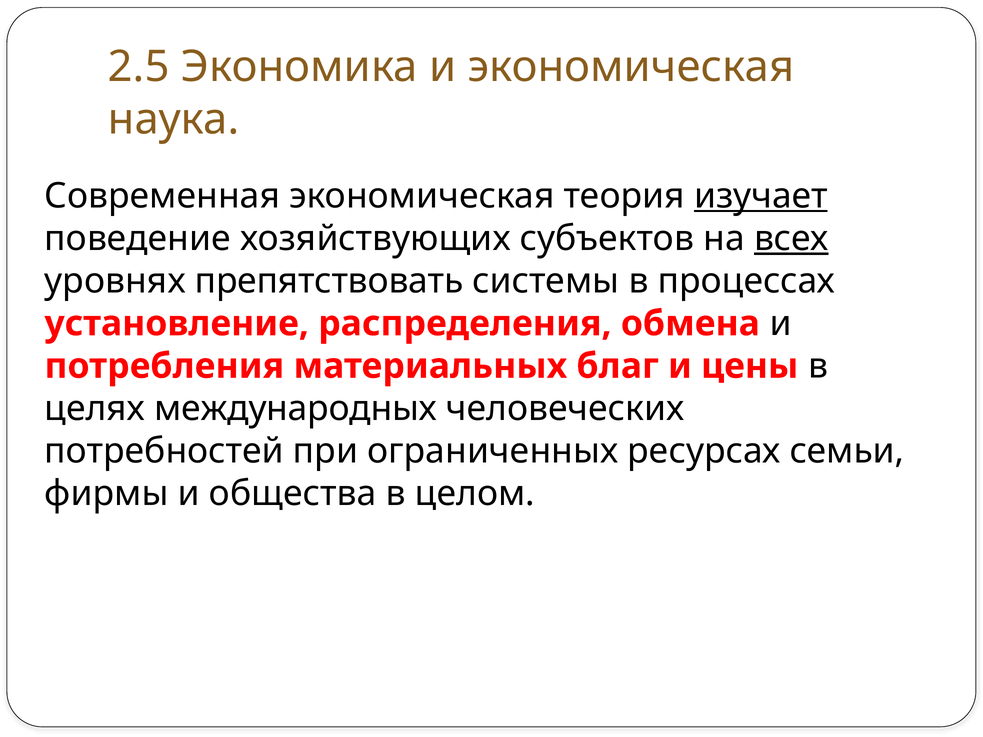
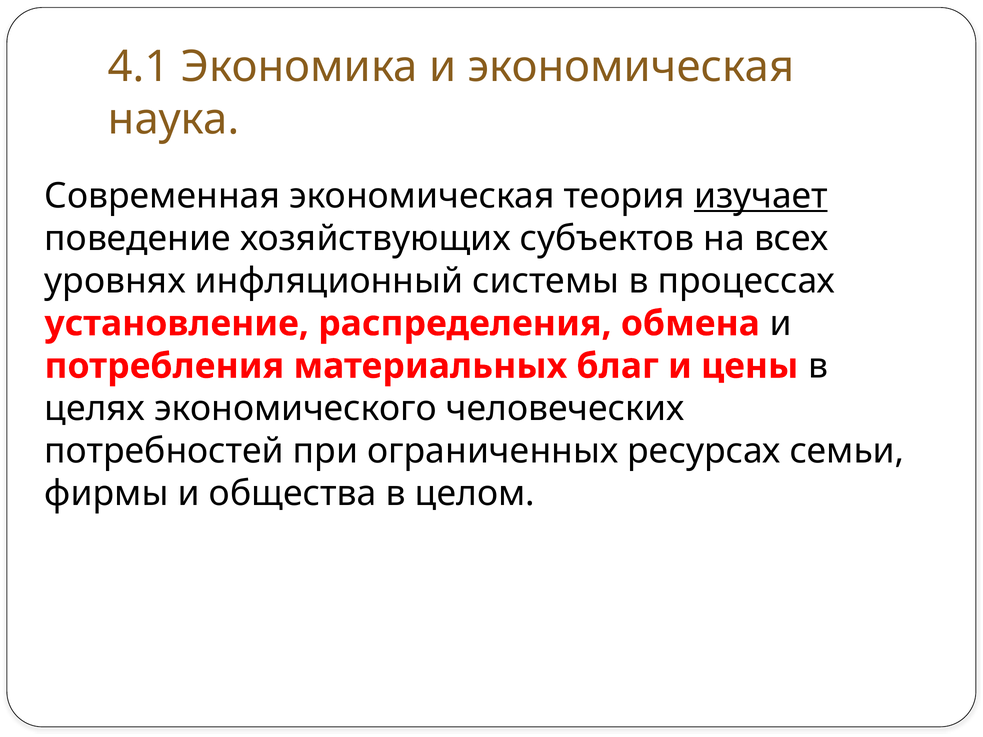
2.5: 2.5 -> 4.1
всех underline: present -> none
препятствовать: препятствовать -> инфляционный
международных: международных -> экономического
